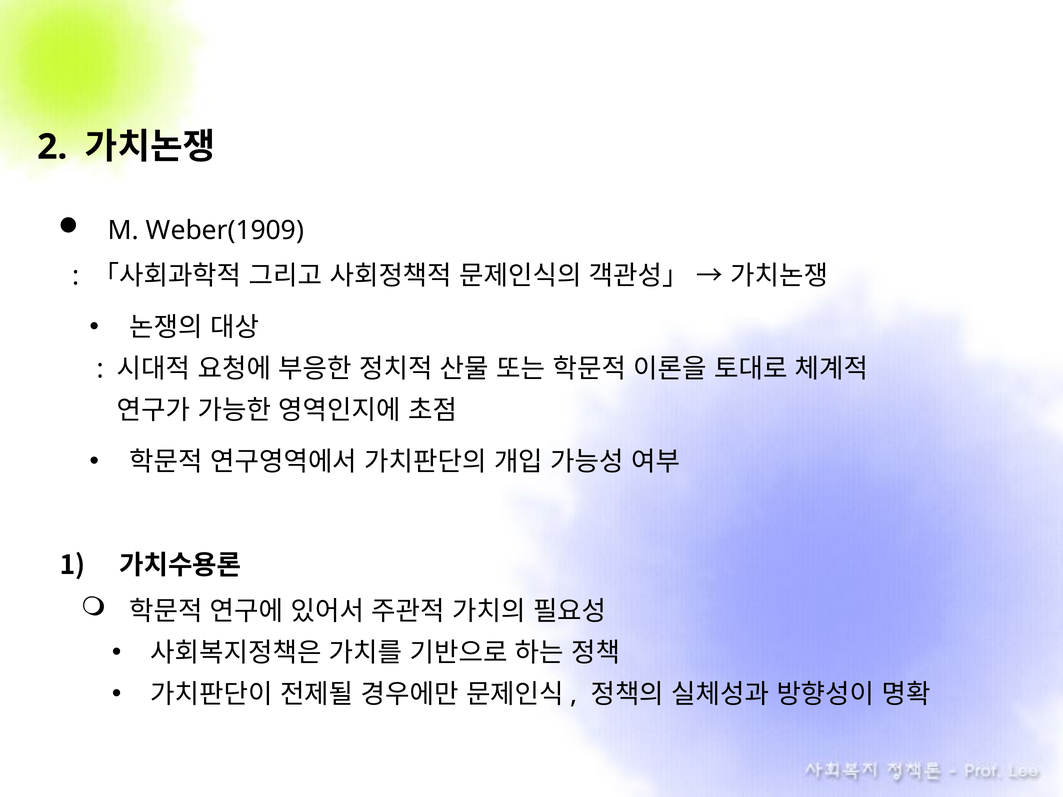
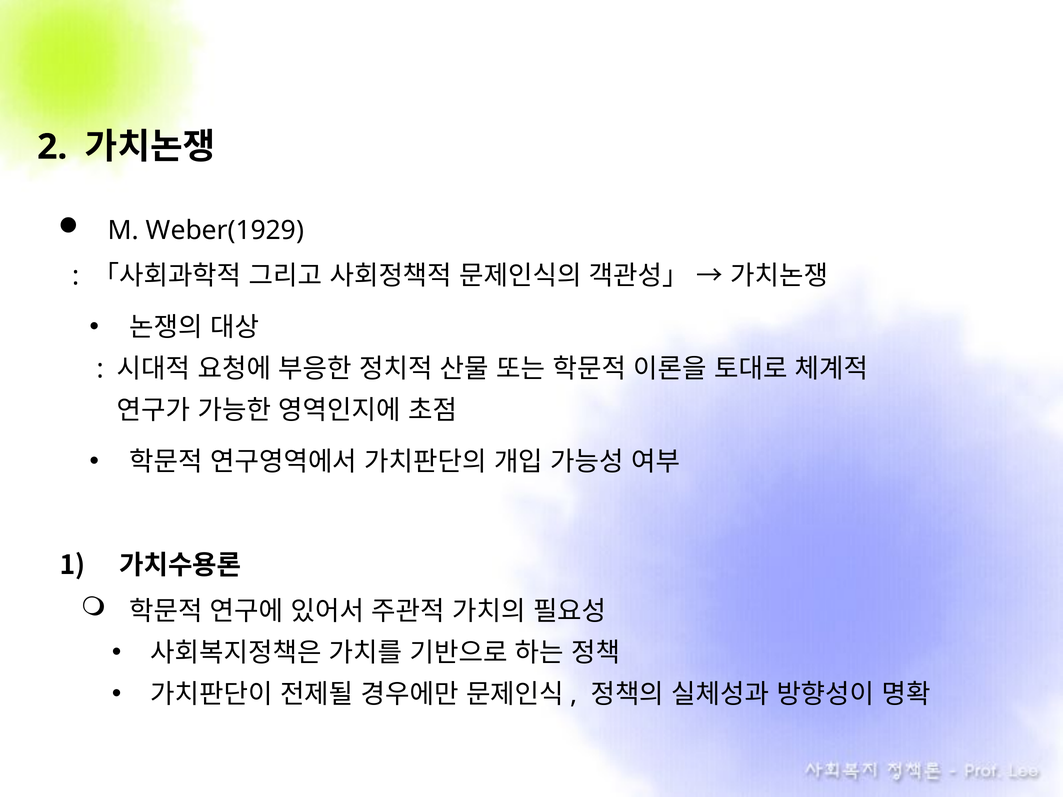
Weber(1909: Weber(1909 -> Weber(1929
